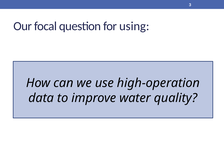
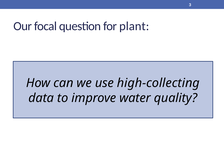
using: using -> plant
high-operation: high-operation -> high-collecting
